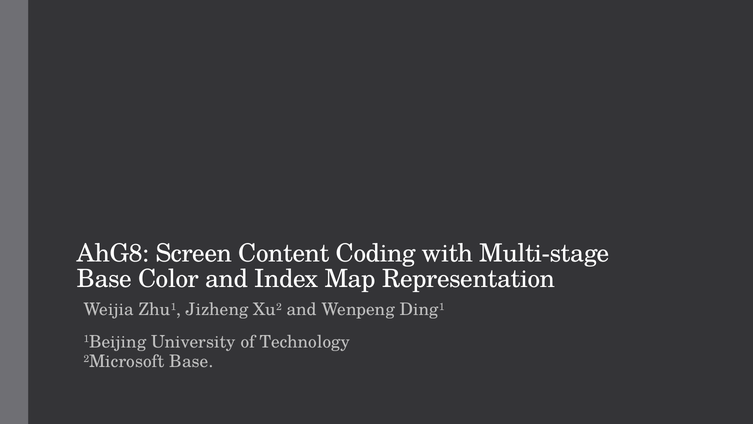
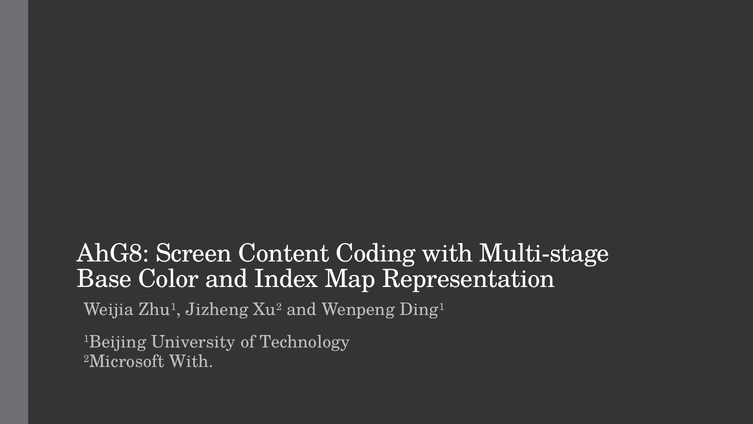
2Microsoft Base: Base -> With
